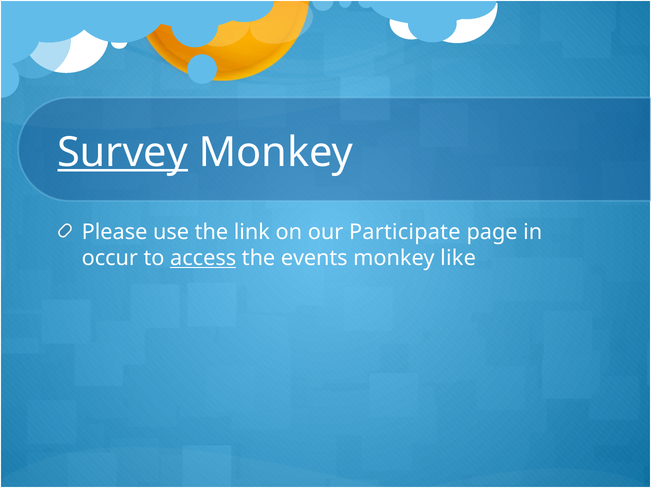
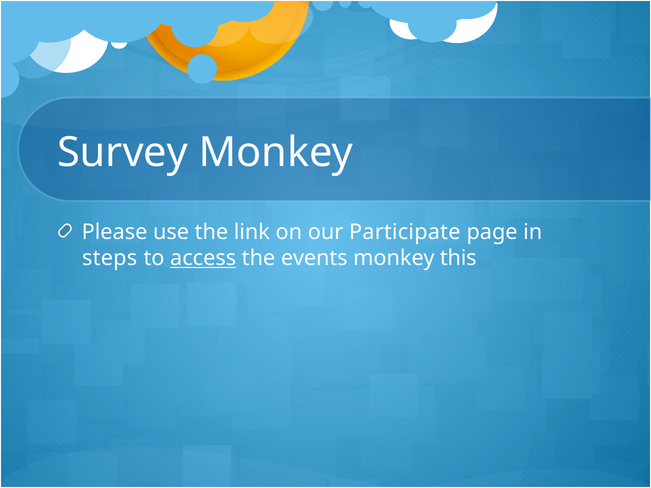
Survey underline: present -> none
occur: occur -> steps
like: like -> this
